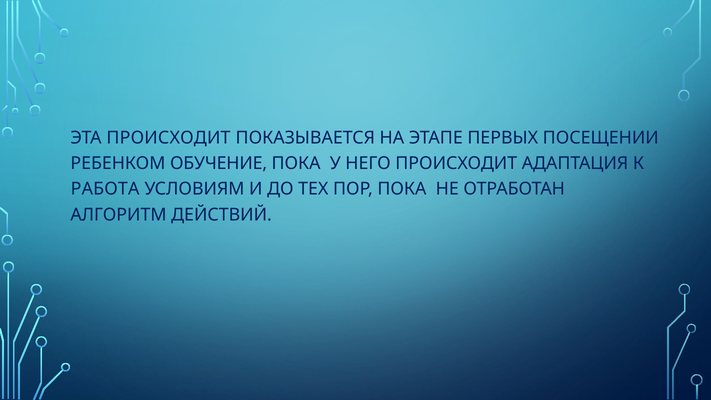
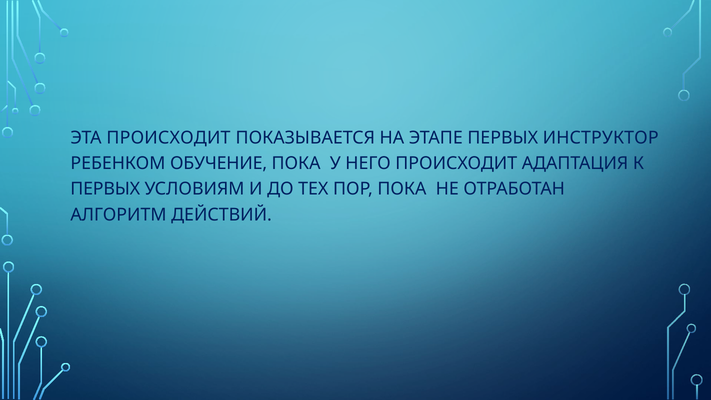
ПОСЕЩЕНИИ: ПОСЕЩЕНИИ -> ИНСТРУКТОР
РАБОТА at (105, 189): РАБОТА -> ПЕРВЫХ
